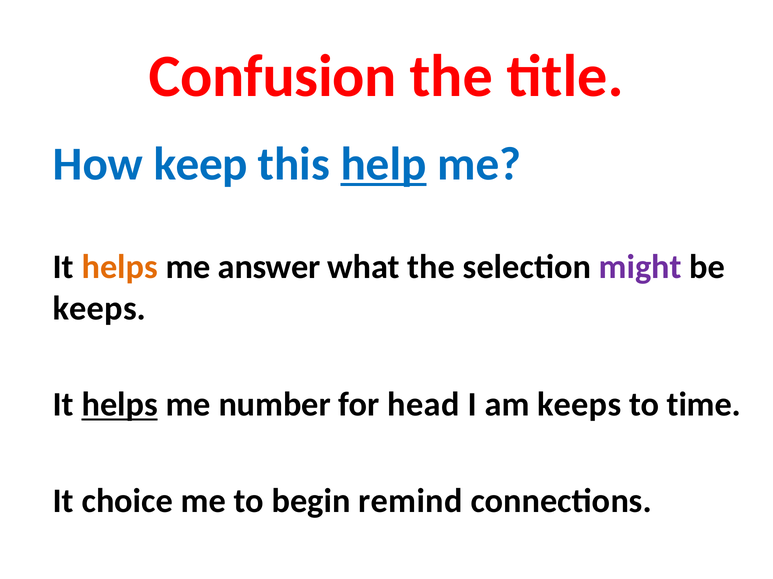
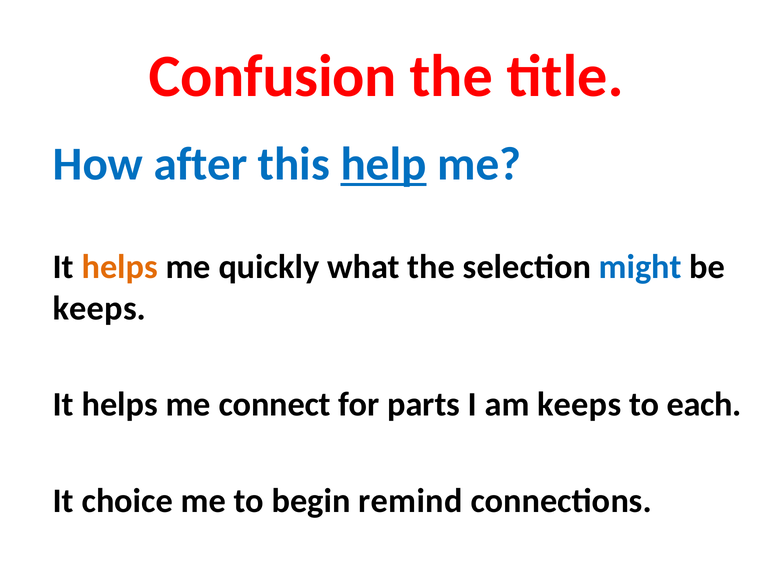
keep: keep -> after
answer: answer -> quickly
might colour: purple -> blue
helps at (120, 405) underline: present -> none
number: number -> connect
head: head -> parts
time: time -> each
